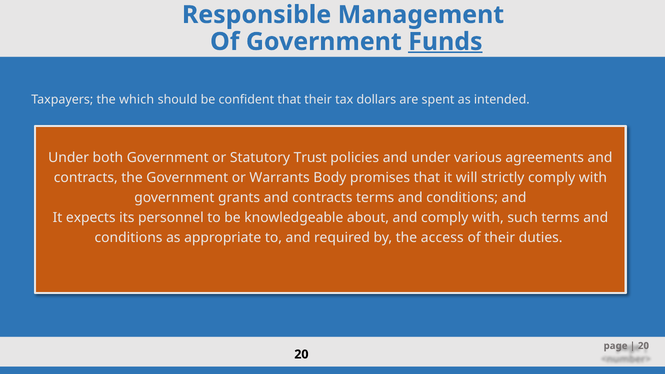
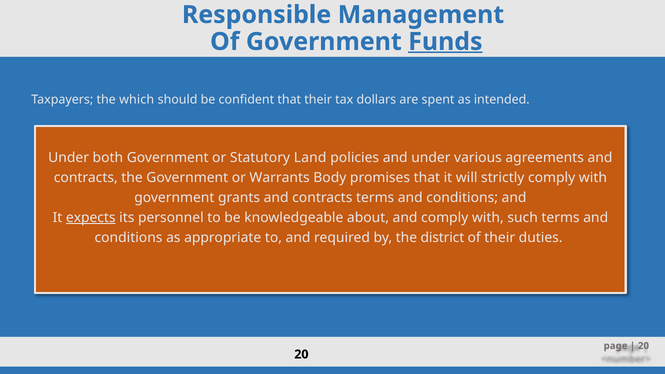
Trust: Trust -> Land
expects underline: none -> present
access: access -> district
